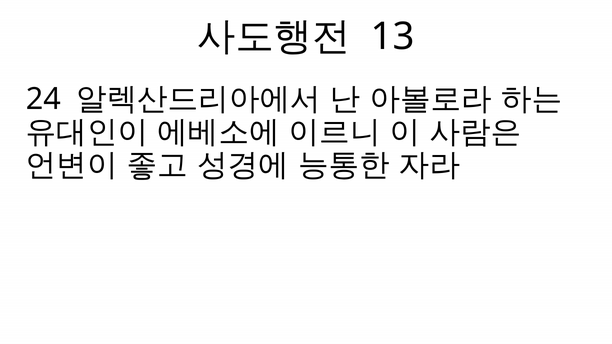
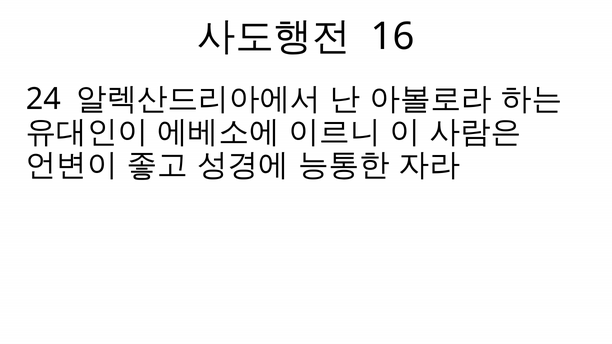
13: 13 -> 16
